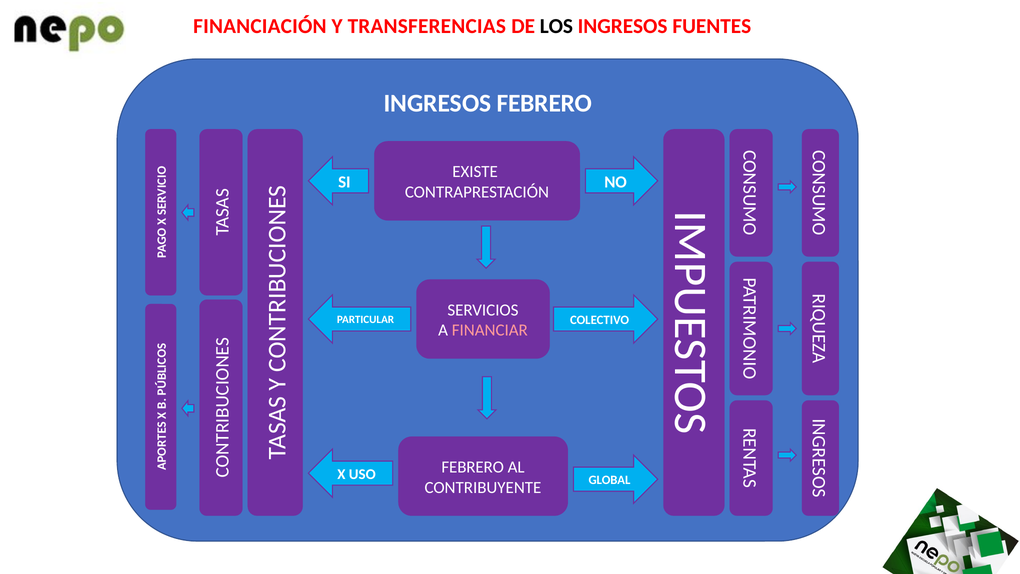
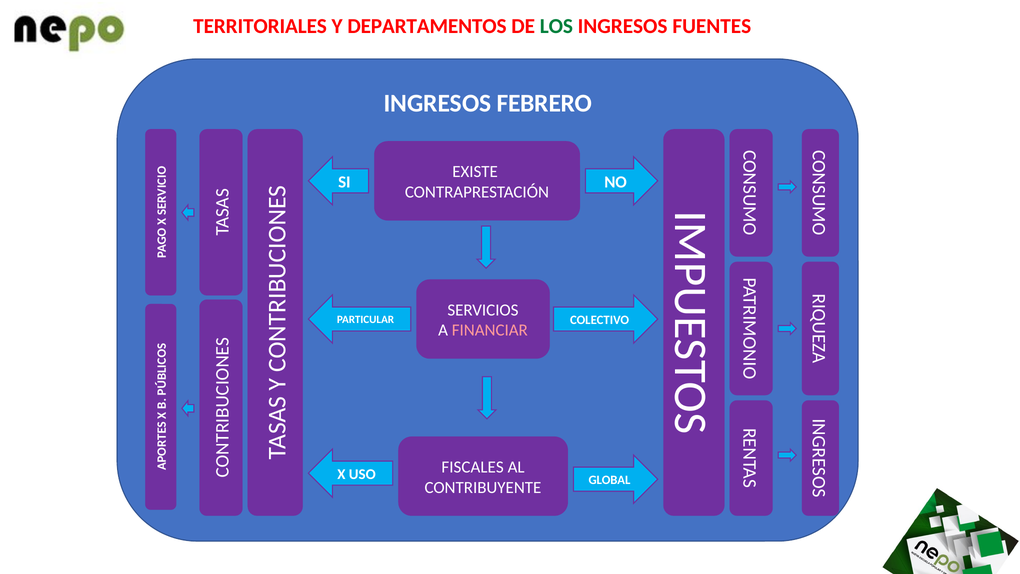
FINANCIACIÓN: FINANCIACIÓN -> TERRITORIALES
TRANSFERENCIAS: TRANSFERENCIAS -> DEPARTAMENTOS
LOS colour: black -> green
FEBRERO at (473, 467): FEBRERO -> FISCALES
